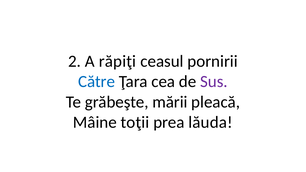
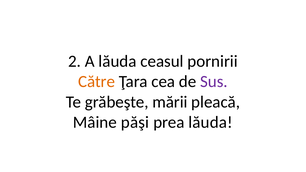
A răpiţi: răpiţi -> lăuda
Către colour: blue -> orange
toţii: toţii -> păşi
